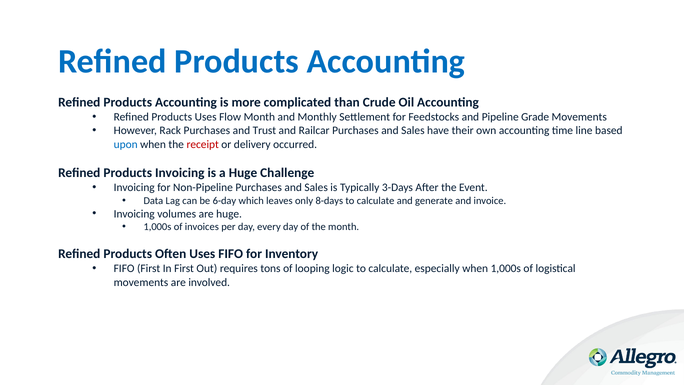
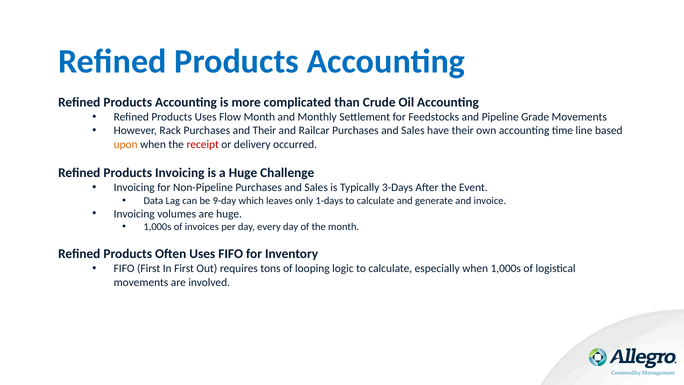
and Trust: Trust -> Their
upon colour: blue -> orange
6-day: 6-day -> 9-day
8-days: 8-days -> 1-days
